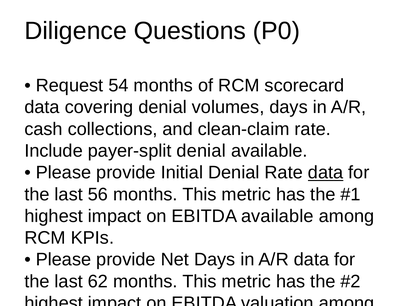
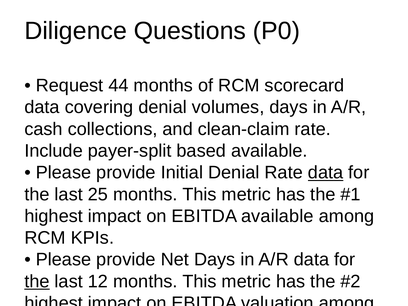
54: 54 -> 44
payer-split denial: denial -> based
56: 56 -> 25
the at (37, 281) underline: none -> present
62: 62 -> 12
